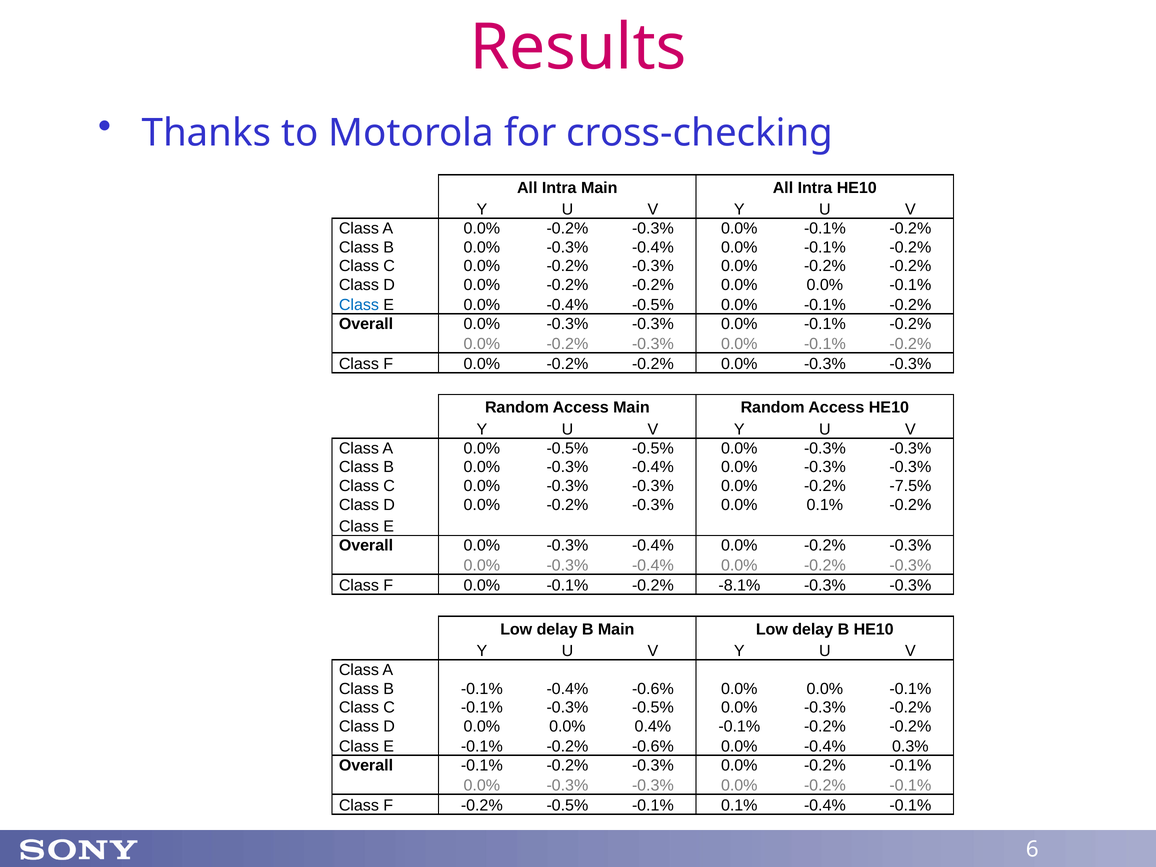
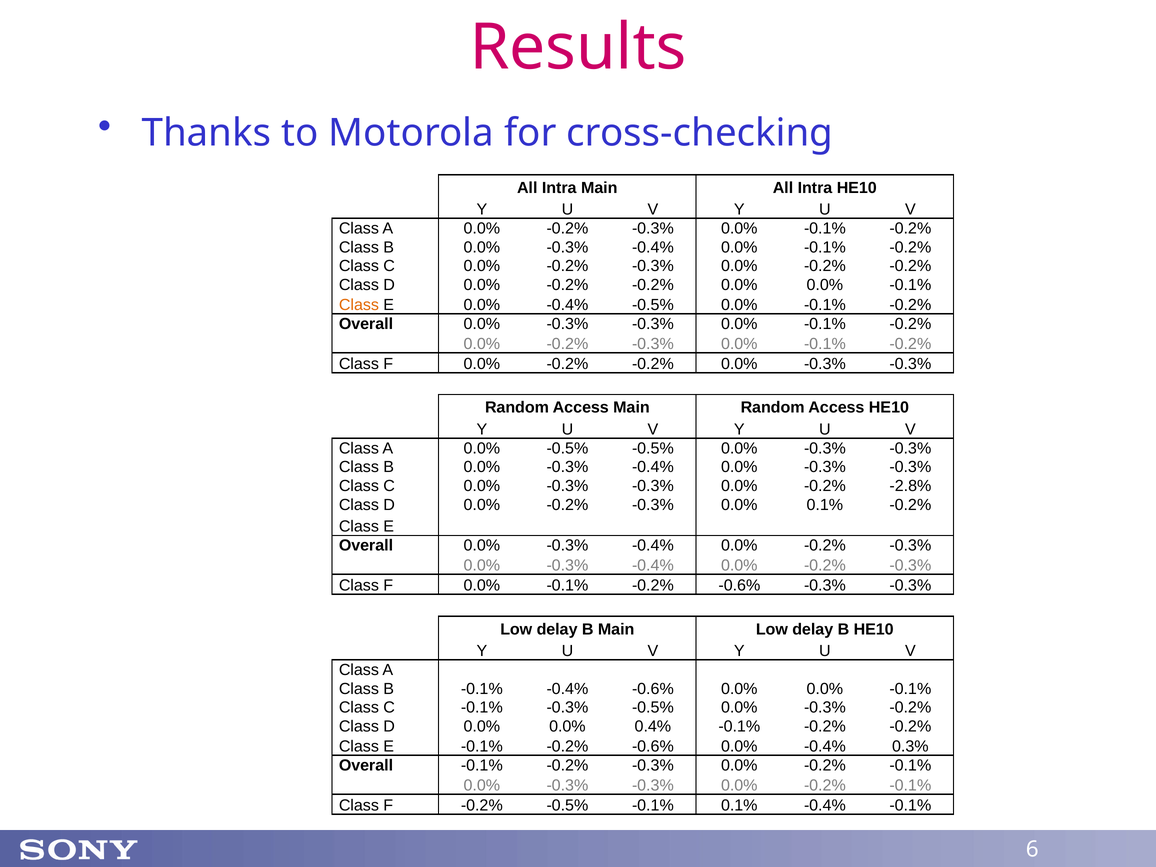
Class at (359, 305) colour: blue -> orange
-7.5%: -7.5% -> -2.8%
0.0% -0.1% -0.2% -8.1%: -8.1% -> -0.6%
